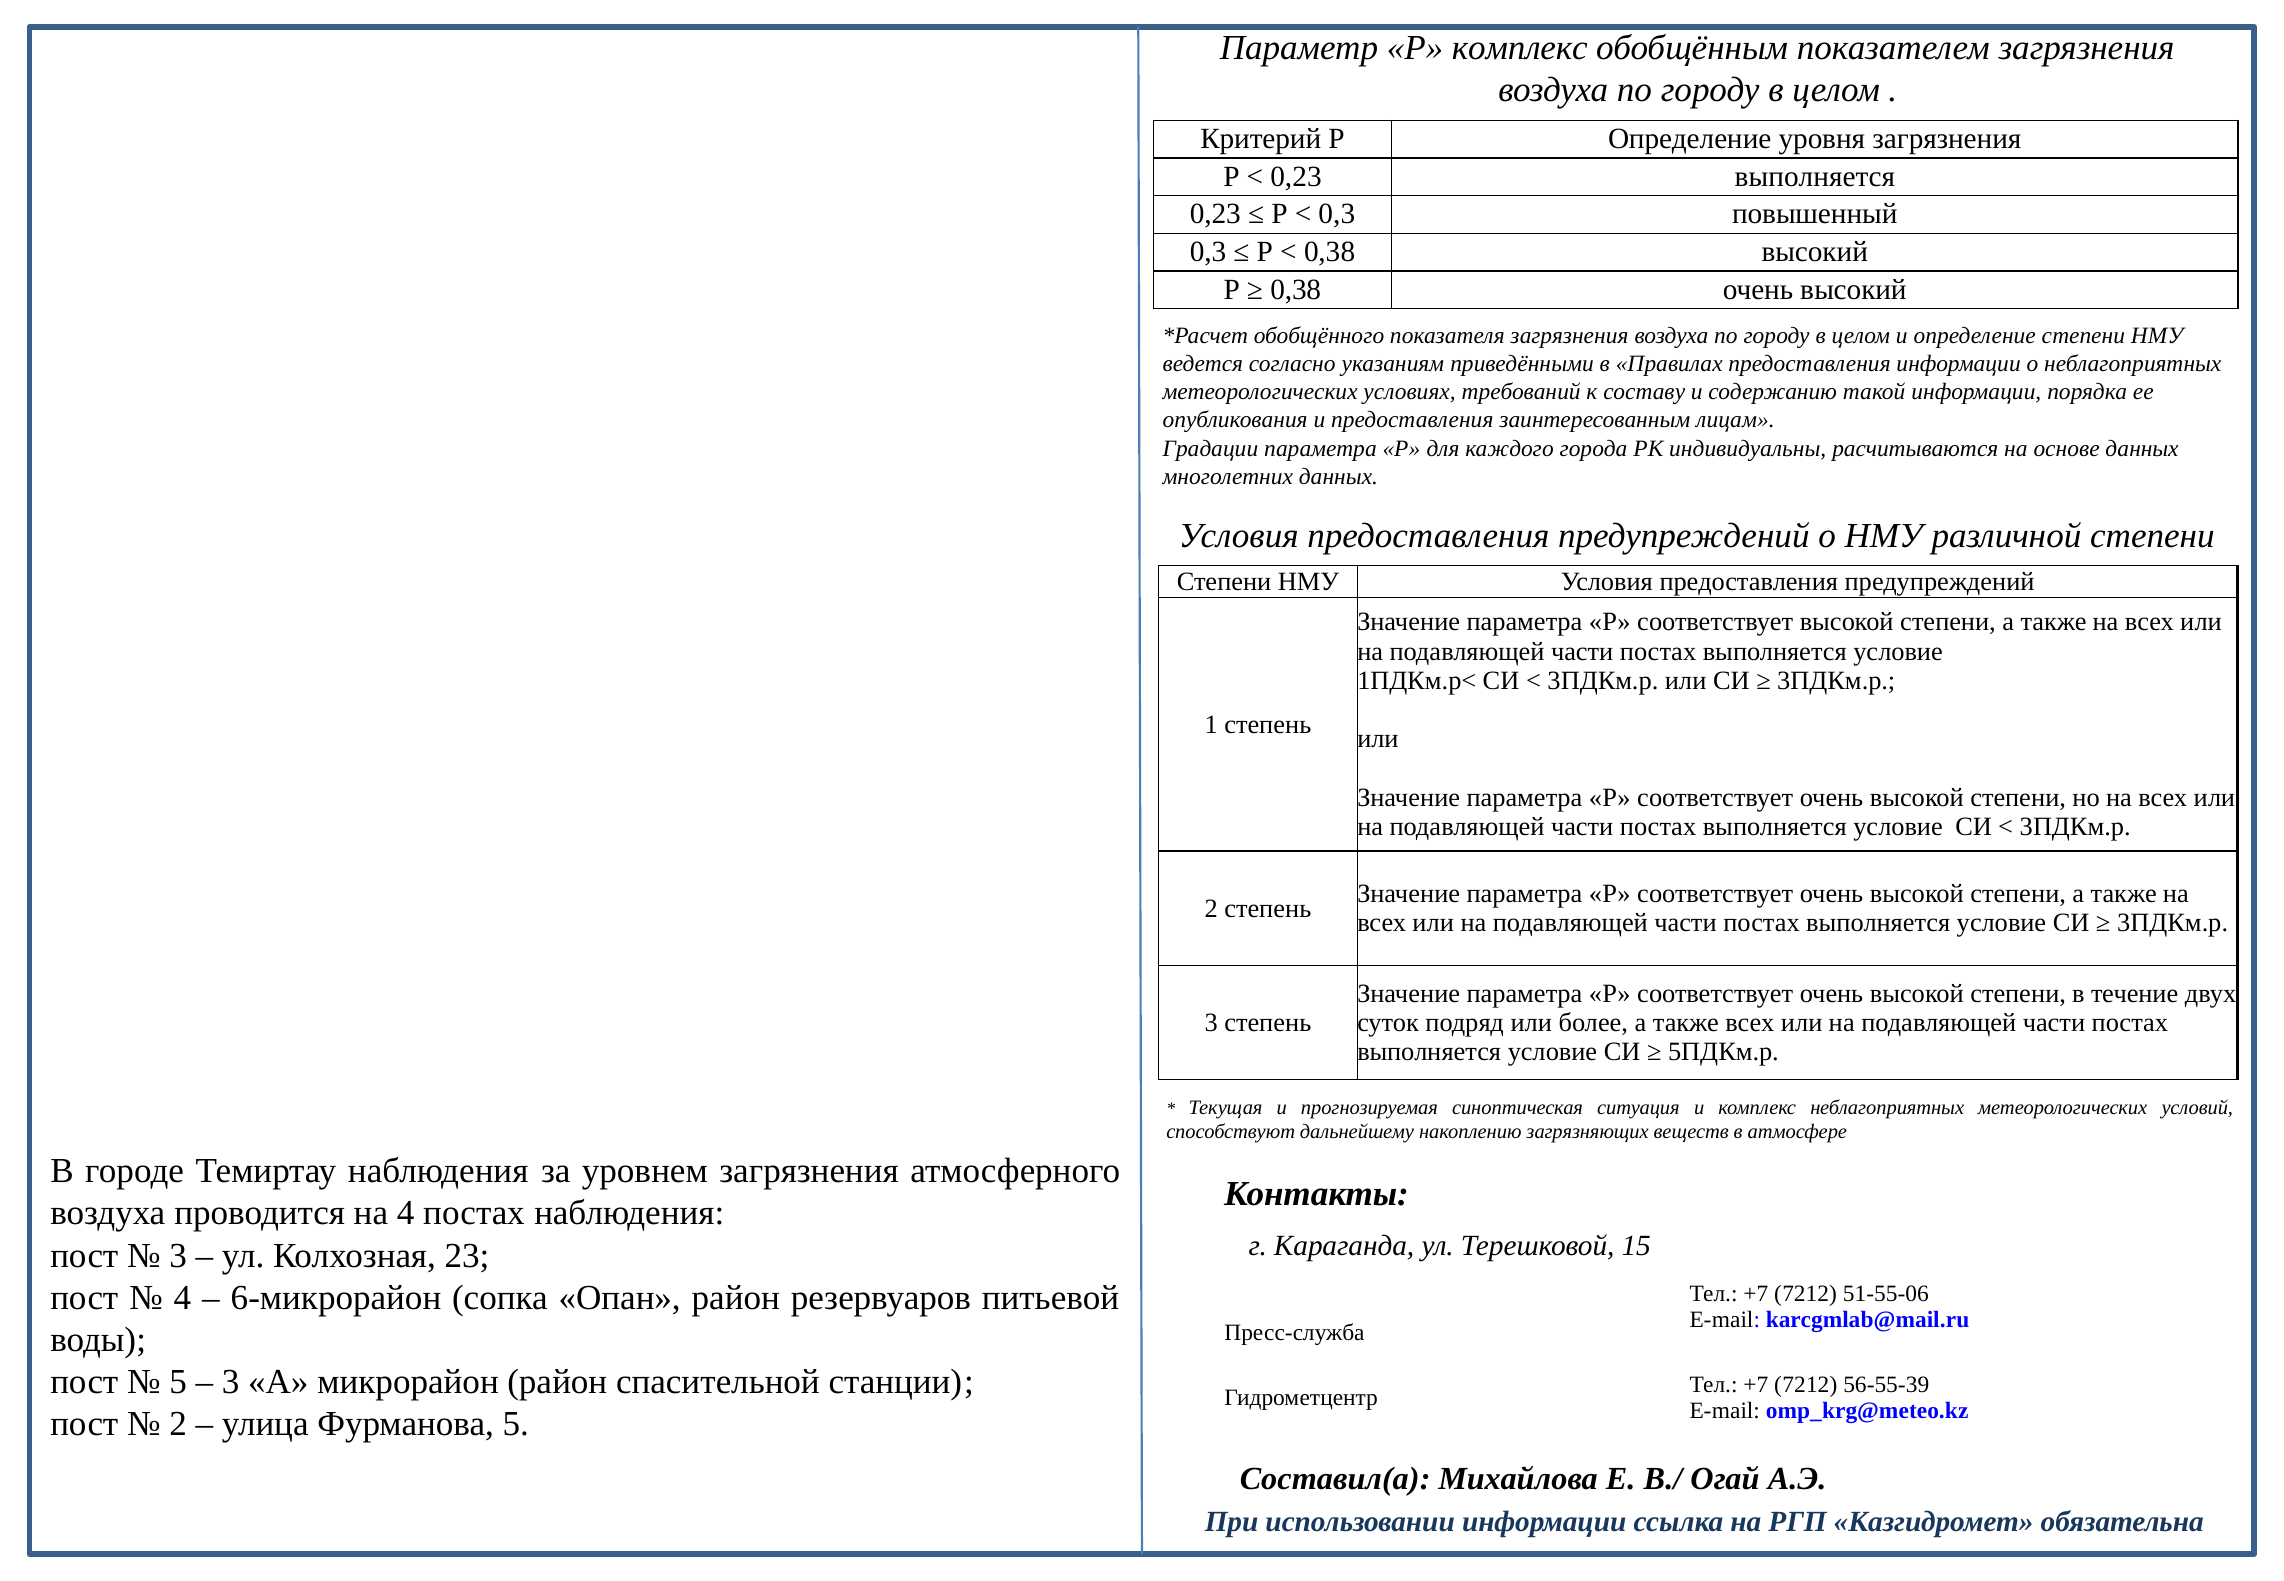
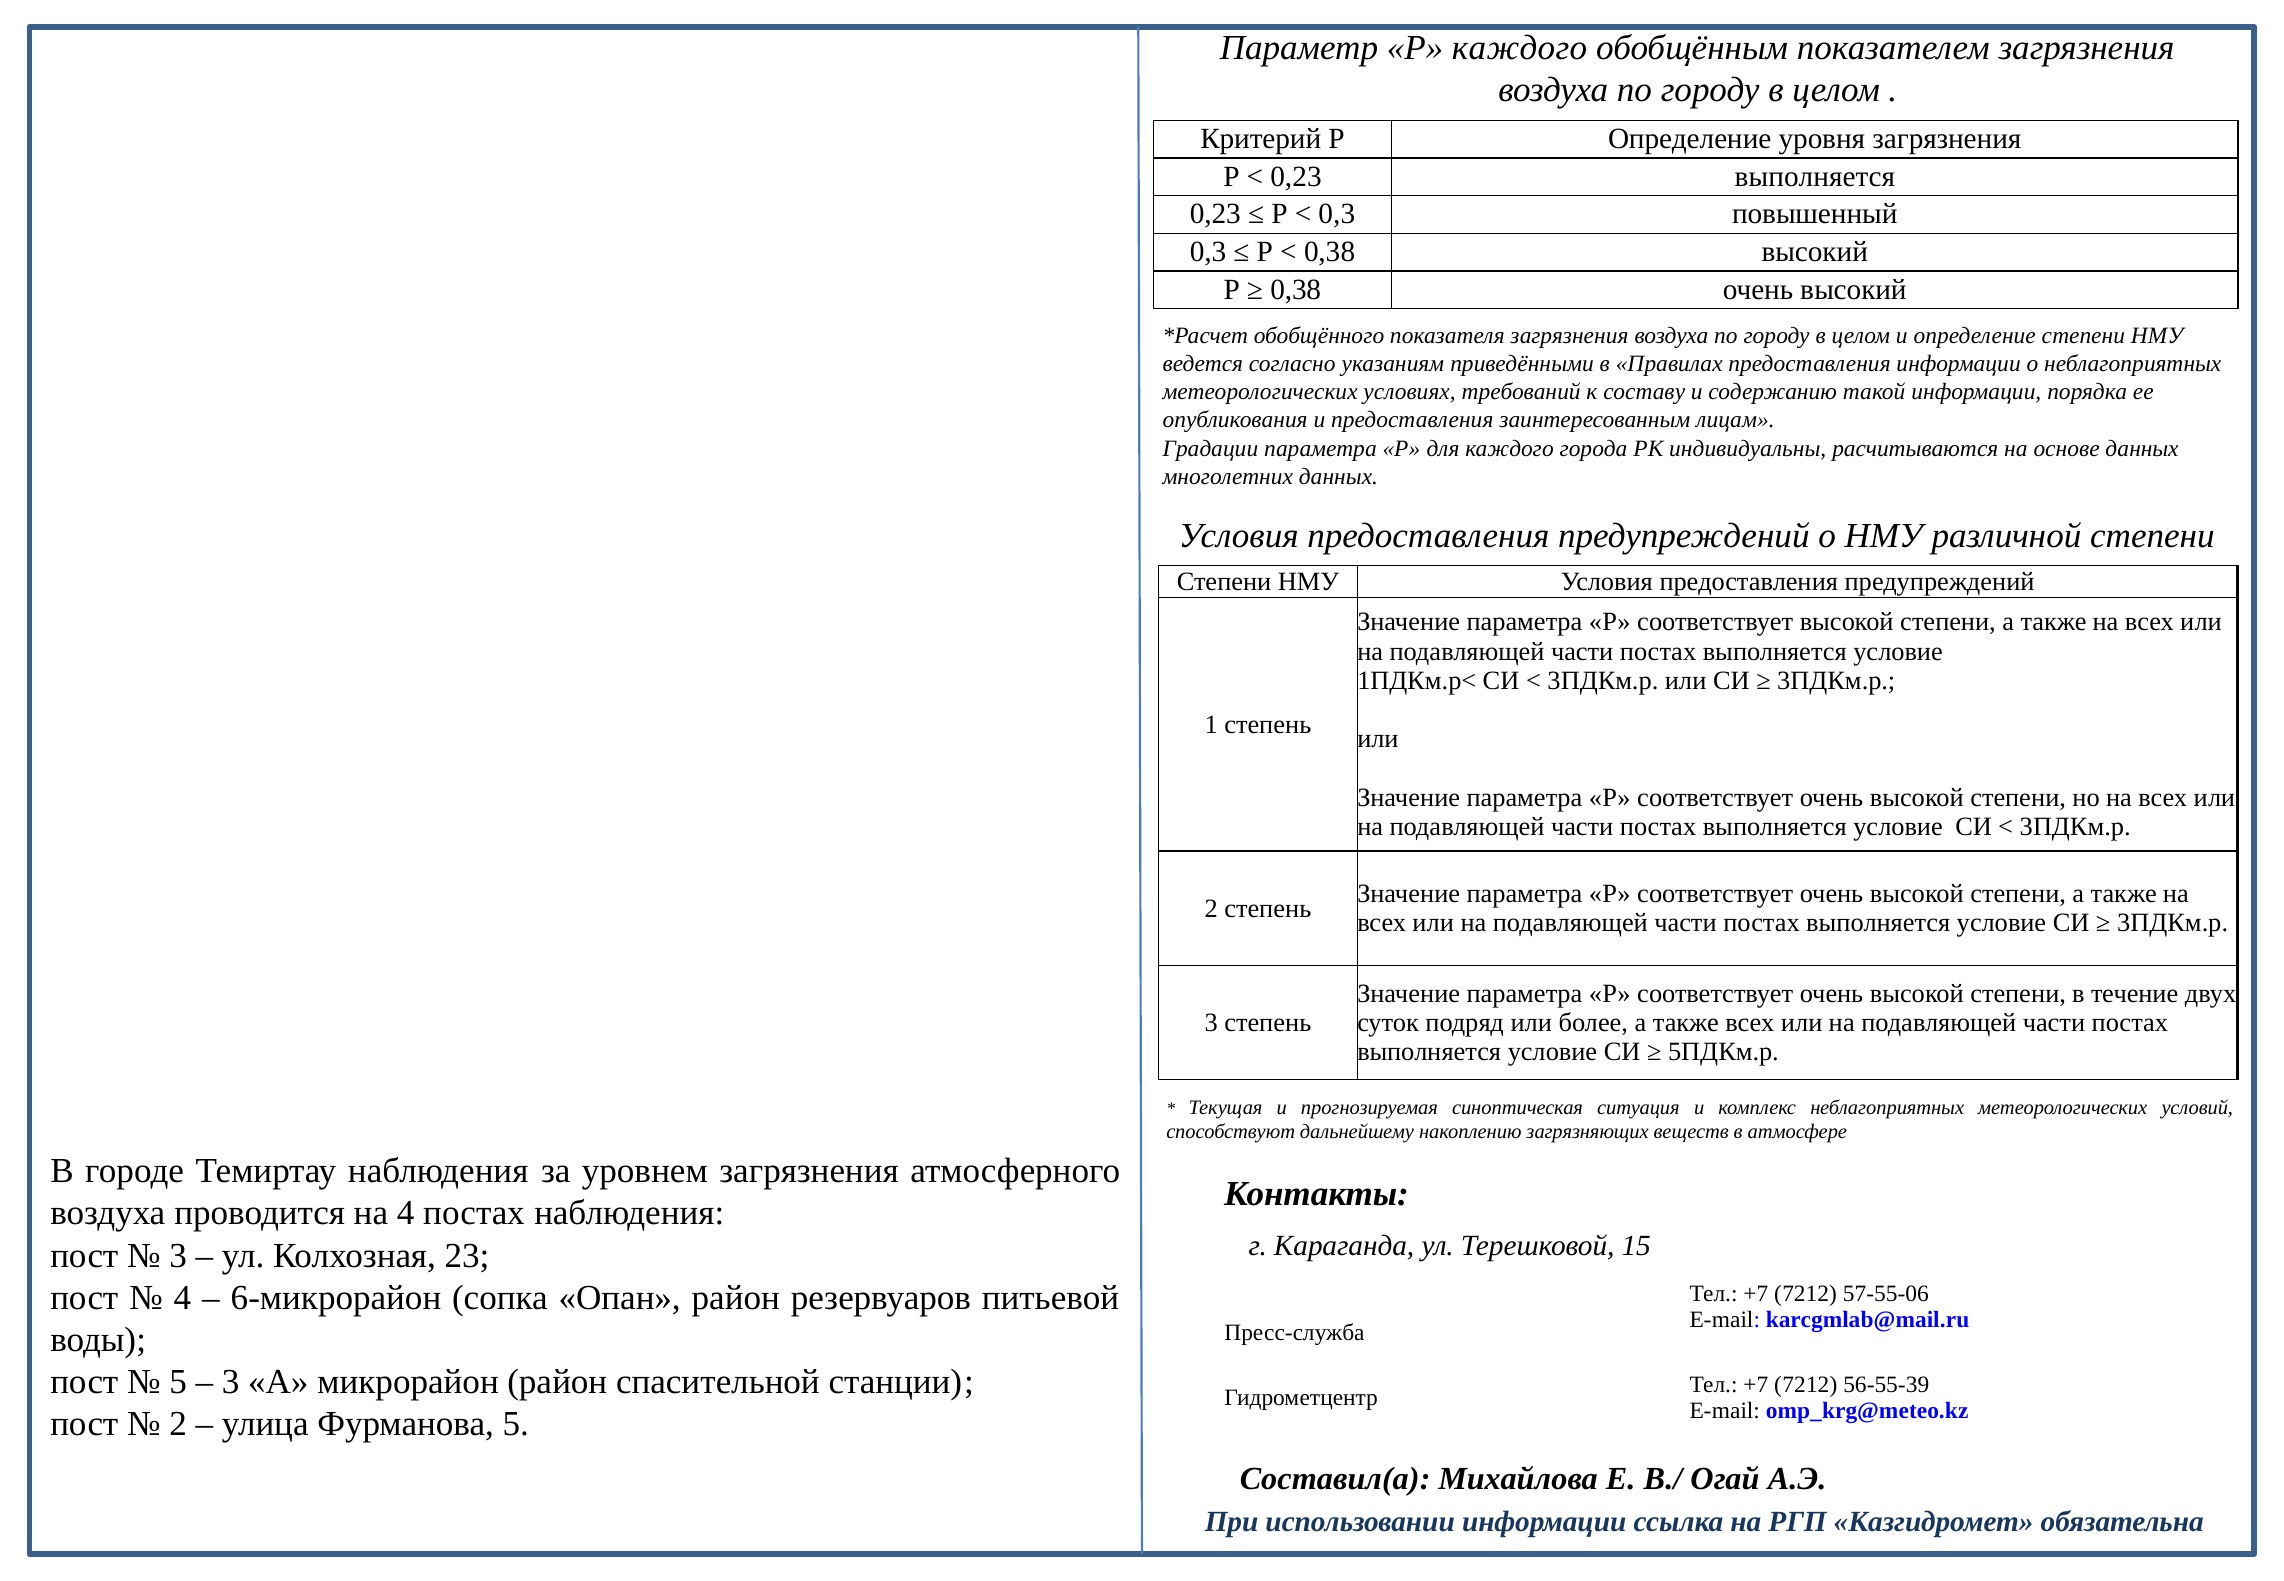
Р комплекс: комплекс -> каждого
51-55-06: 51-55-06 -> 57-55-06
